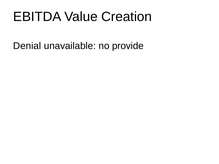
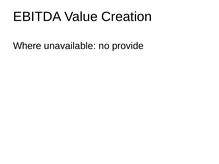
Denial: Denial -> Where
